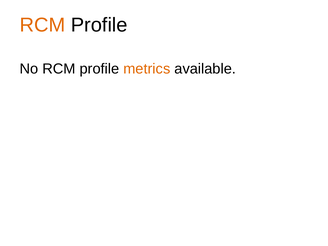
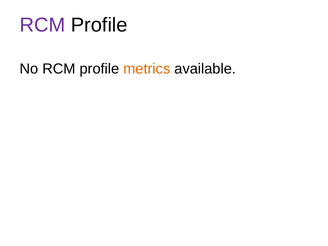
RCM at (42, 25) colour: orange -> purple
